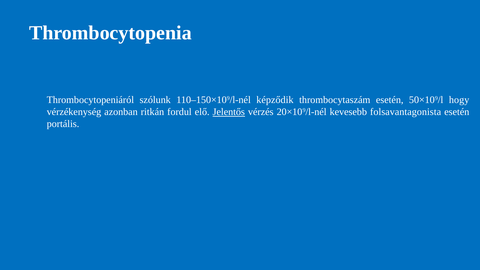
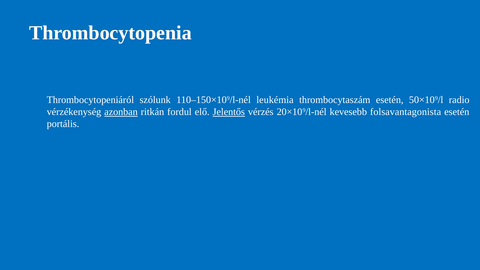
képződik: képződik -> leukémia
hogy: hogy -> radio
azonban underline: none -> present
